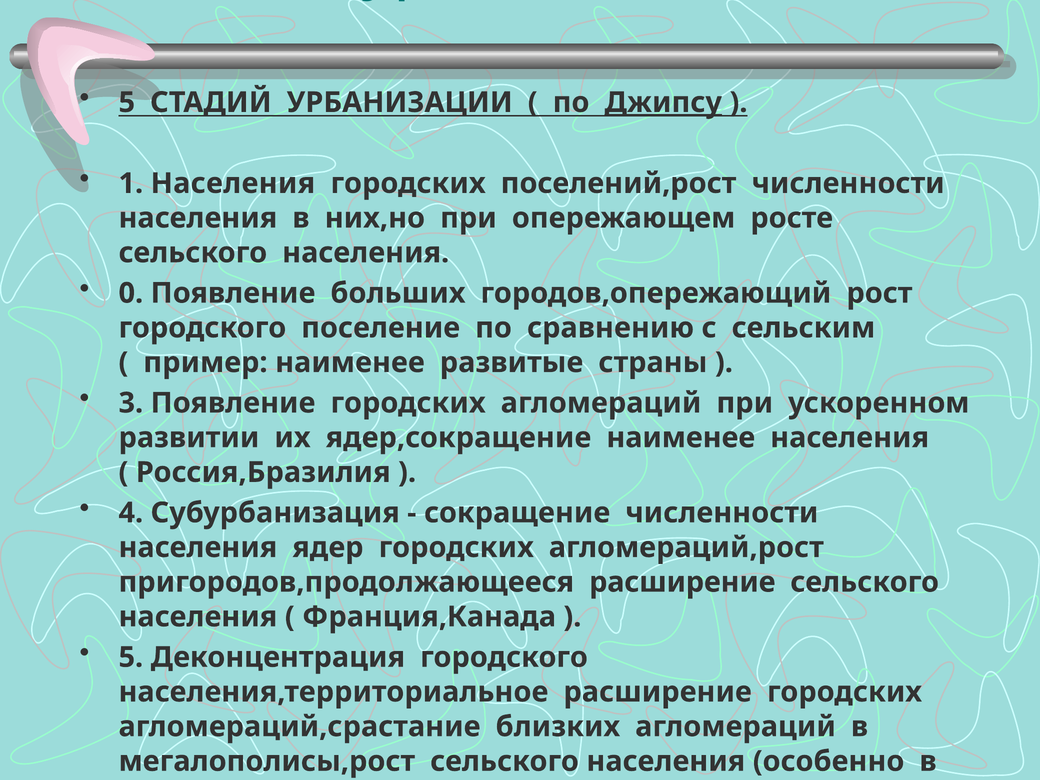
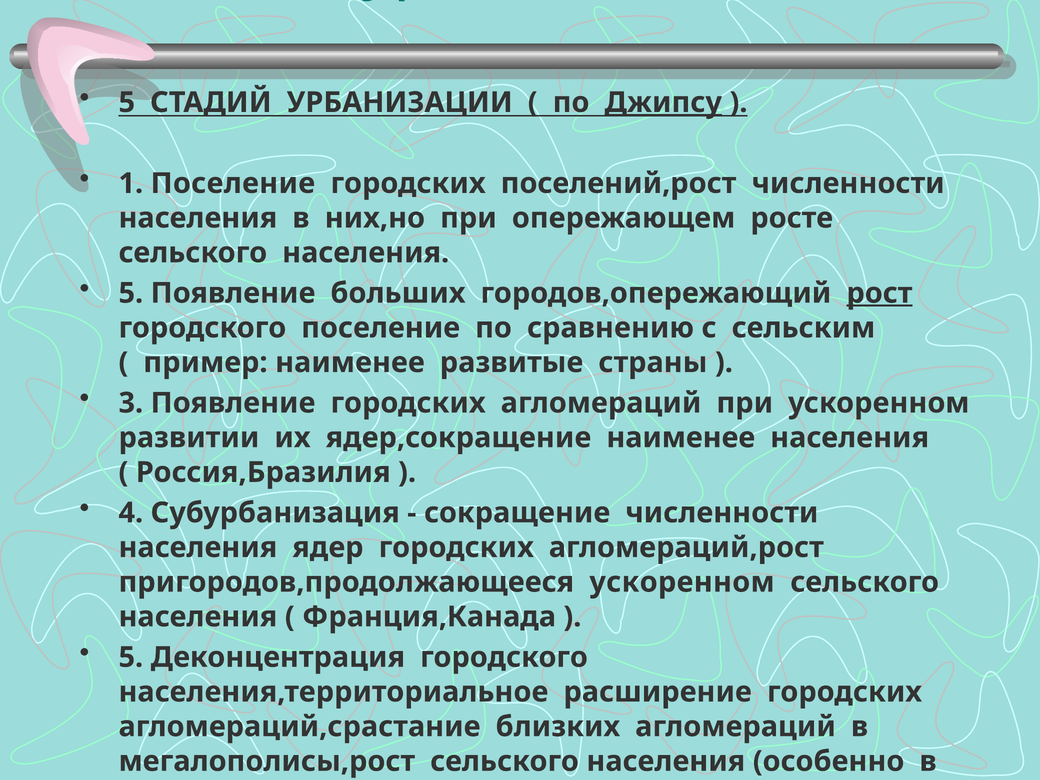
1 Населения: Населения -> Поселение
0 at (131, 293): 0 -> 5
рост underline: none -> present
пригородов,продолжающееся расширение: расширение -> ускоренном
